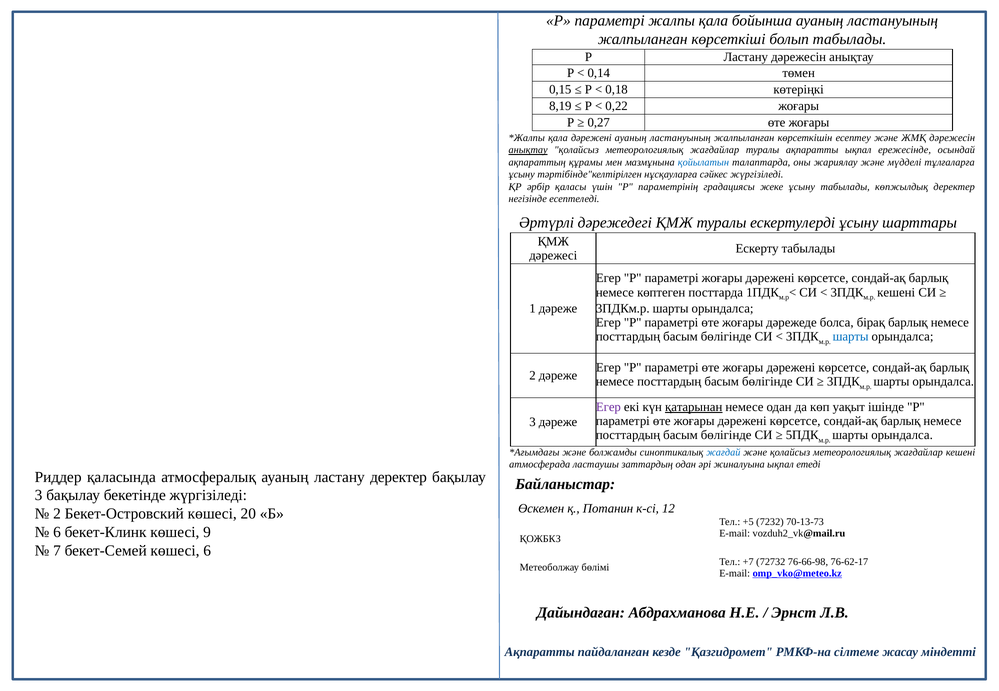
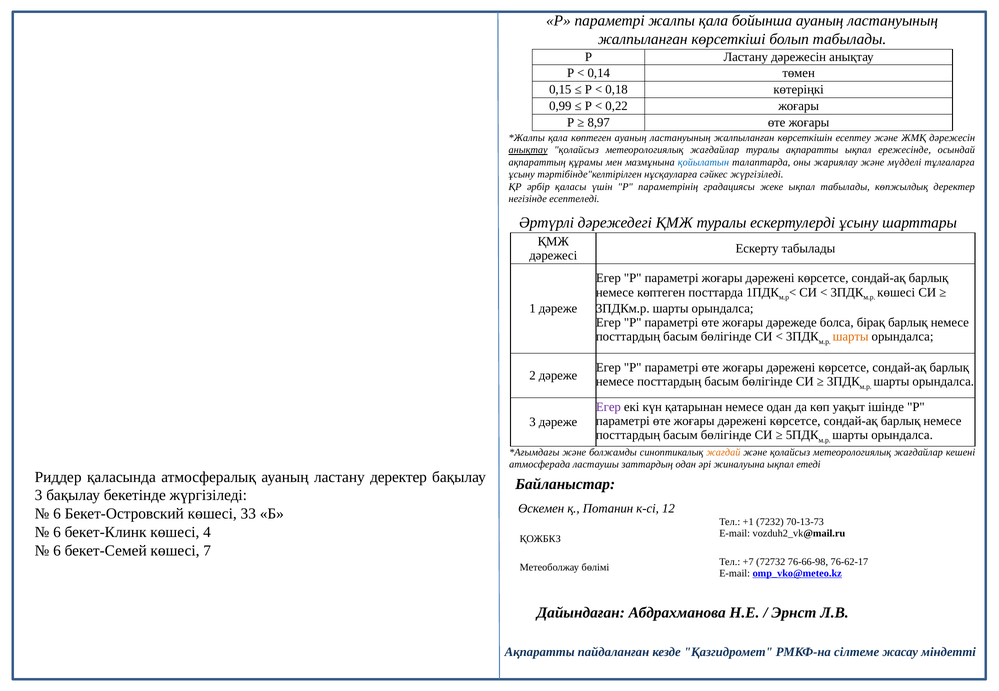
8,19: 8,19 -> 0,99
0,27: 0,27 -> 8,97
қала дәрежені: дәрежені -> көптеген
жеке ұсыну: ұсыну -> ықпал
кешені at (896, 293): кешені -> көшесі
шарты at (851, 337) colour: blue -> orange
қатарынан underline: present -> none
жағдай colour: blue -> orange
2 at (57, 514): 2 -> 6
20: 20 -> 33
+5: +5 -> +1
9: 9 -> 4
7 at (57, 551): 7 -> 6
көшесі 6: 6 -> 7
